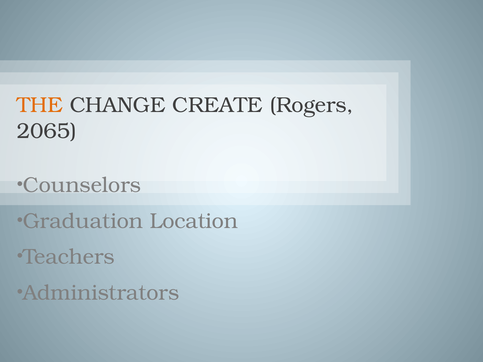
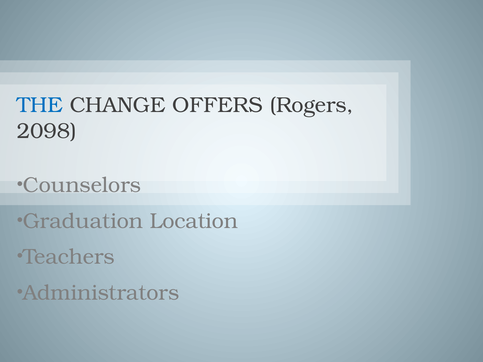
THE colour: orange -> blue
CREATE: CREATE -> OFFERS
2065: 2065 -> 2098
